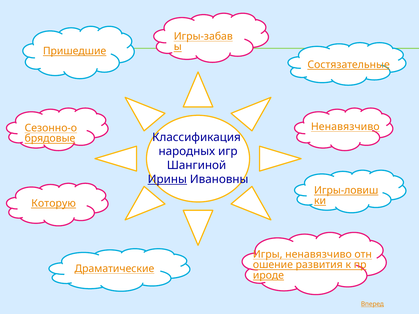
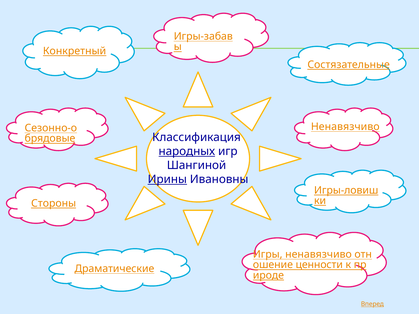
Пришедшие: Пришедшие -> Конкретный
народных underline: none -> present
Которую: Которую -> Стороны
развития: развития -> ценности
